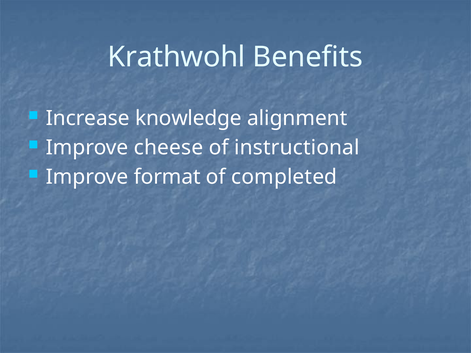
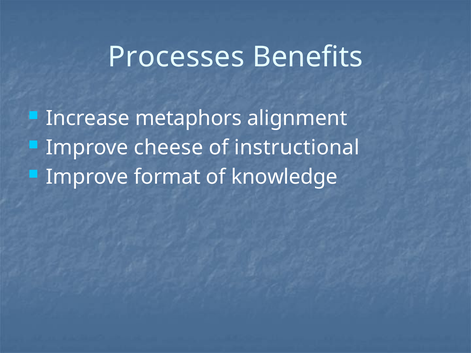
Krathwohl: Krathwohl -> Processes
knowledge: knowledge -> metaphors
completed: completed -> knowledge
